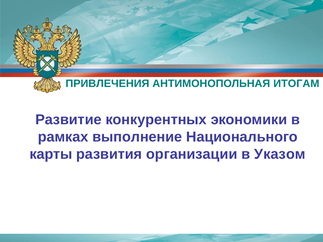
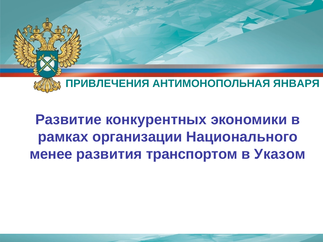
ИТОГАМ: ИТОГАМ -> ЯНВАРЯ
выполнение: выполнение -> организации
карты: карты -> менее
организации: организации -> транспортом
